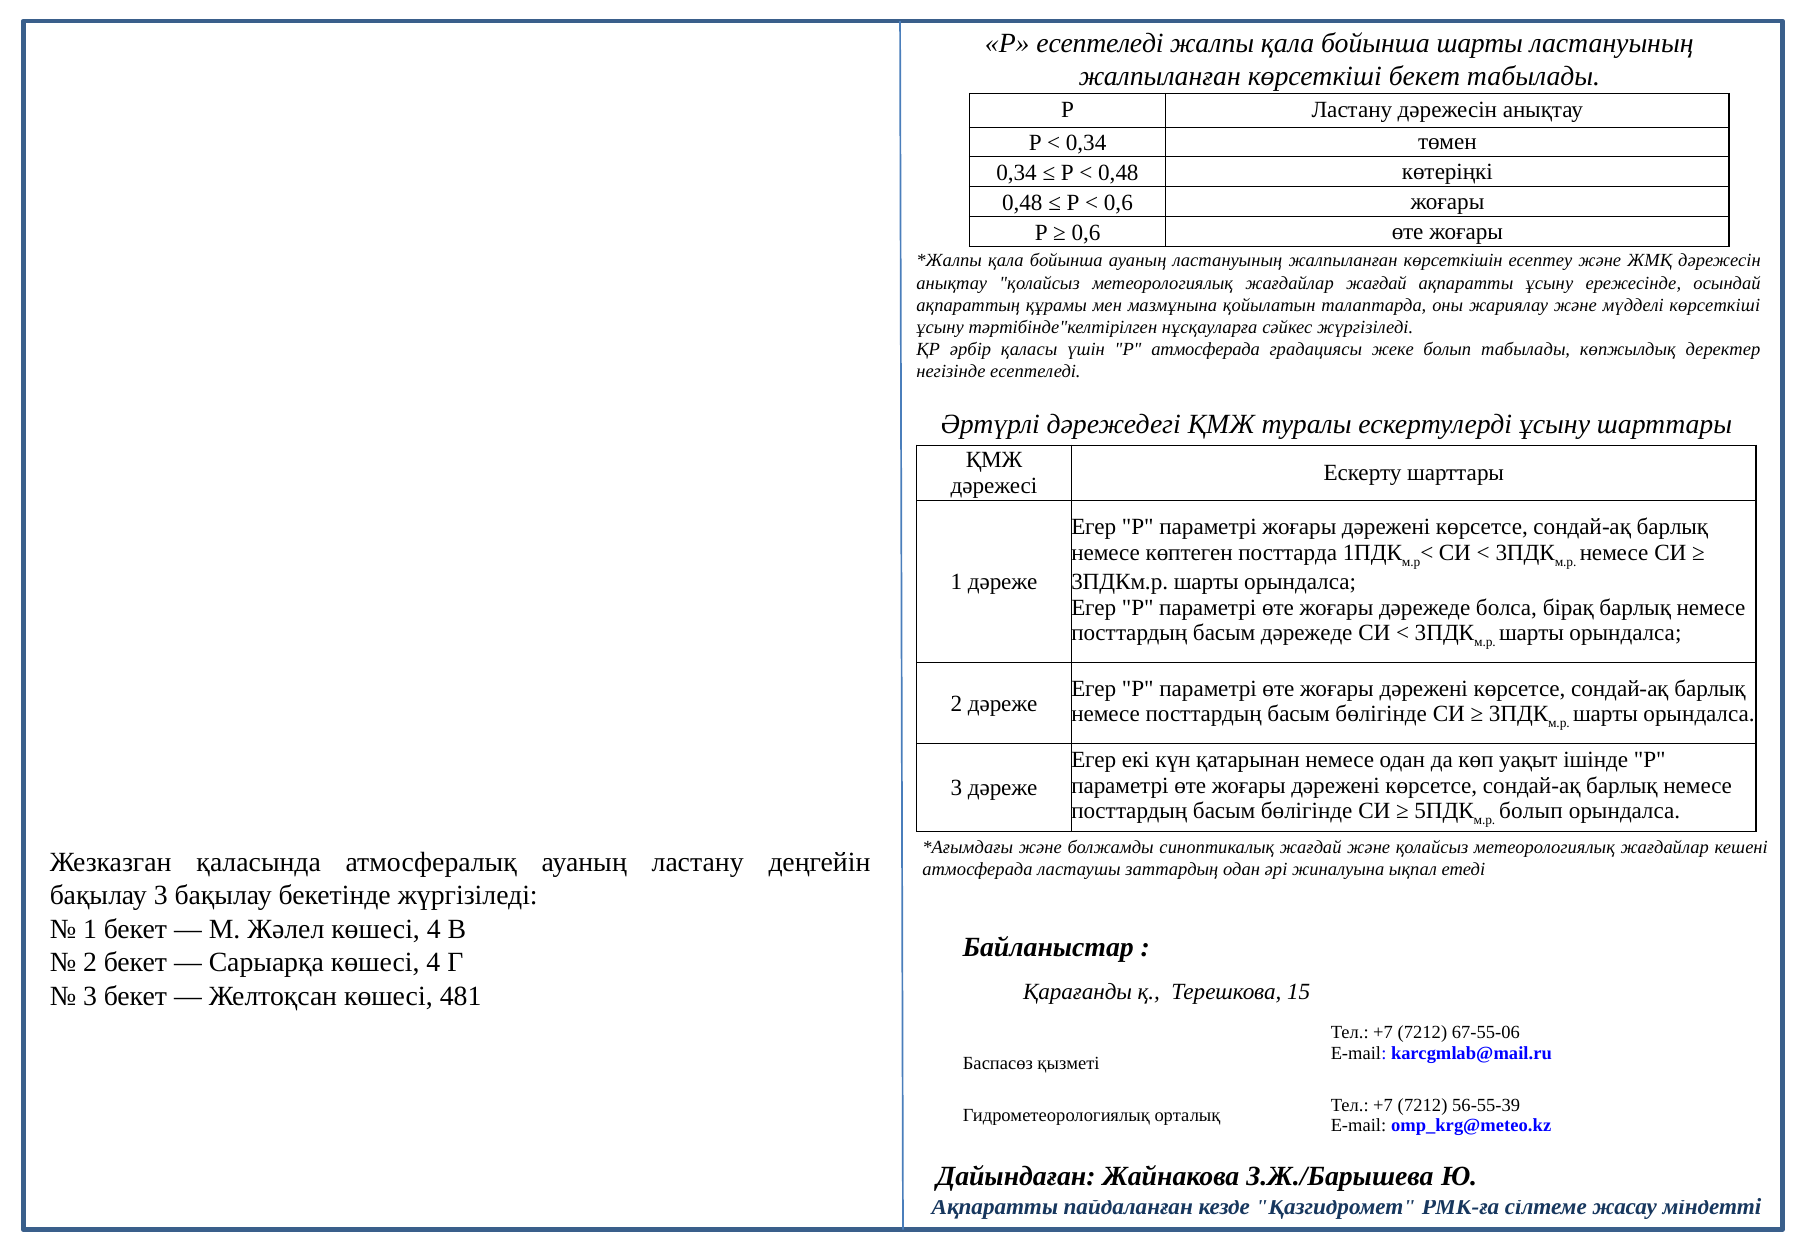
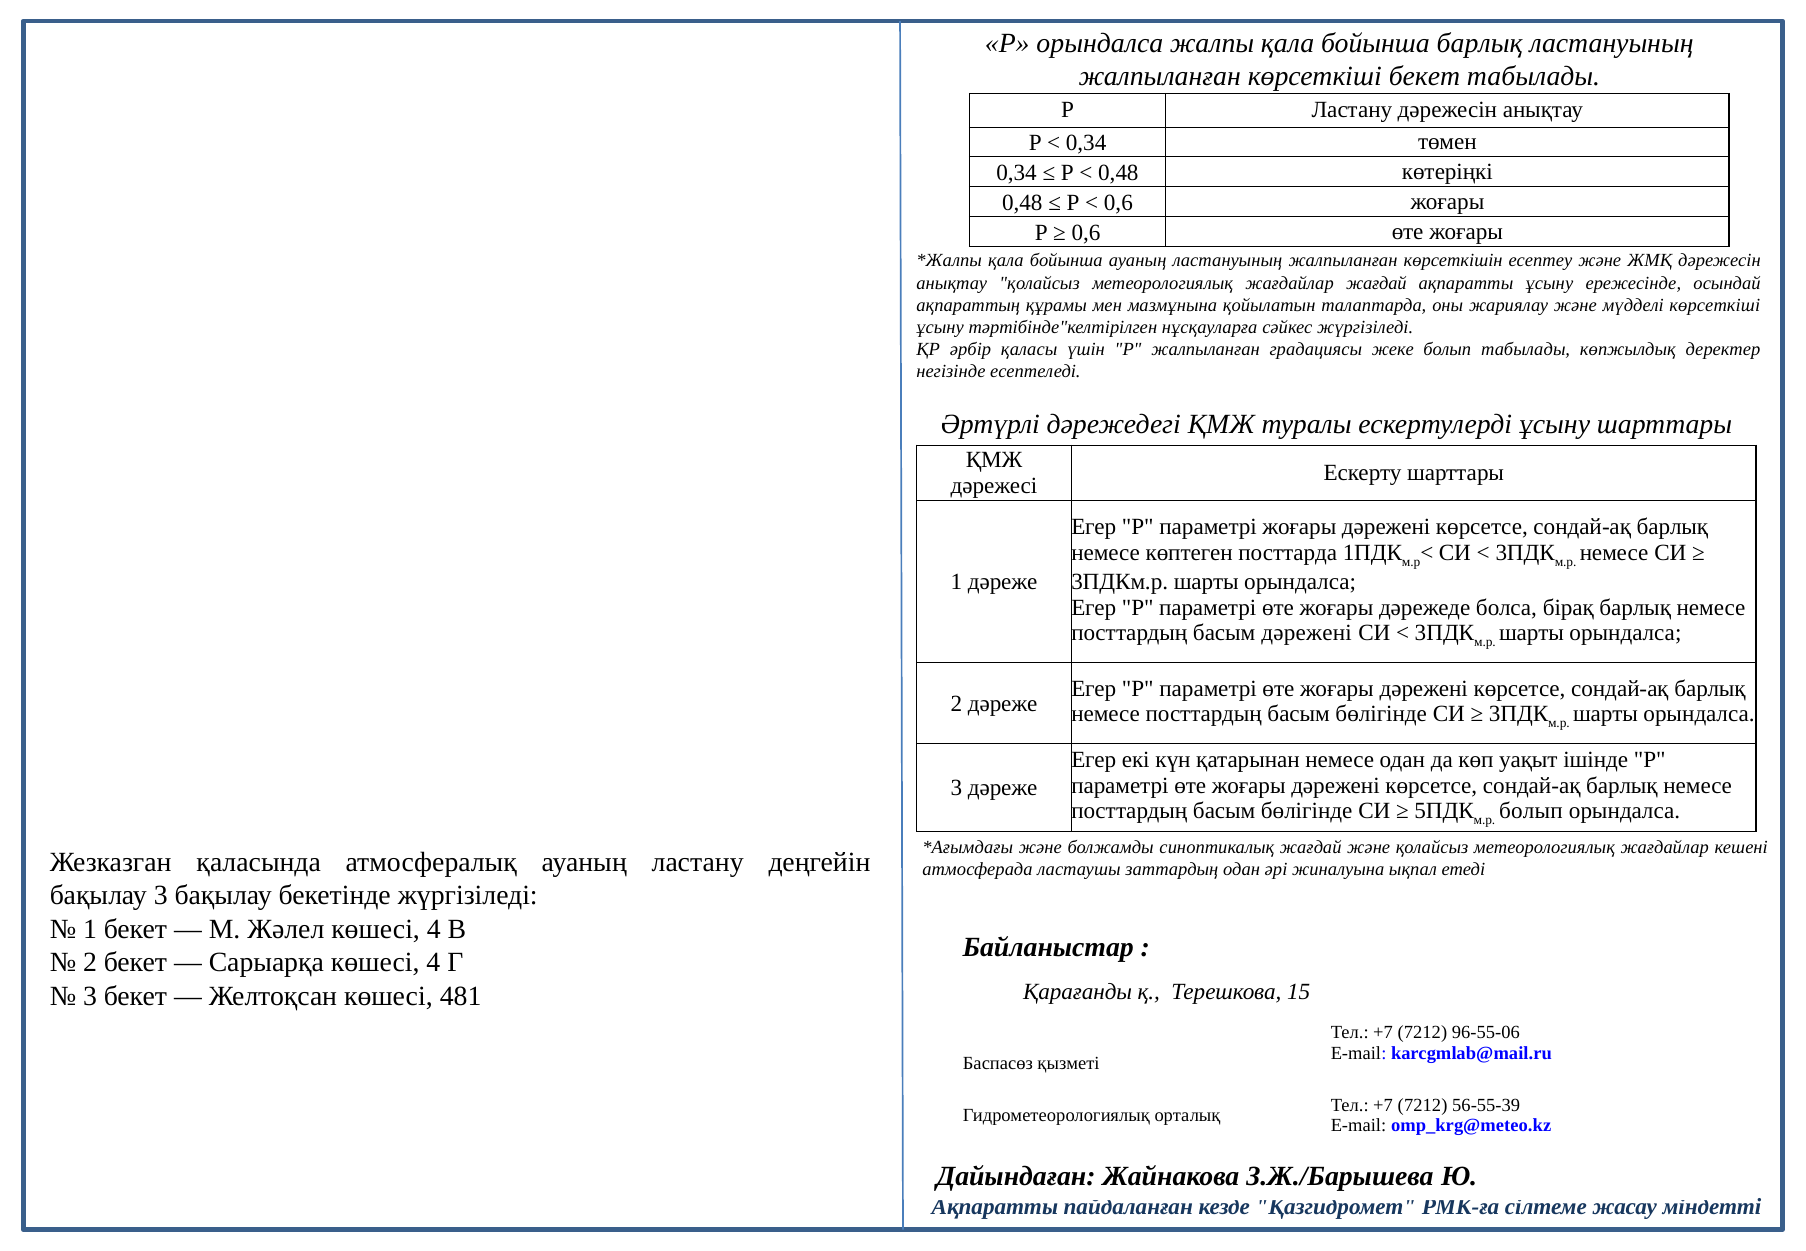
Р есептеледі: есептеледі -> орындалса
бойынша шарты: шарты -> барлық
Р атмосферада: атмосферада -> жалпыланған
басым дәрежеде: дәрежеде -> дәрежені
67-55-06: 67-55-06 -> 96-55-06
